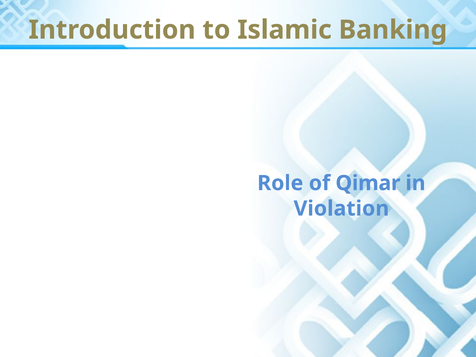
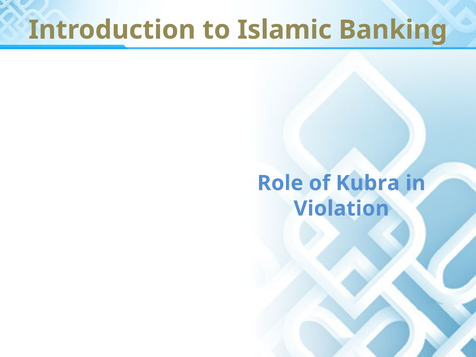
Qimar: Qimar -> Kubra
